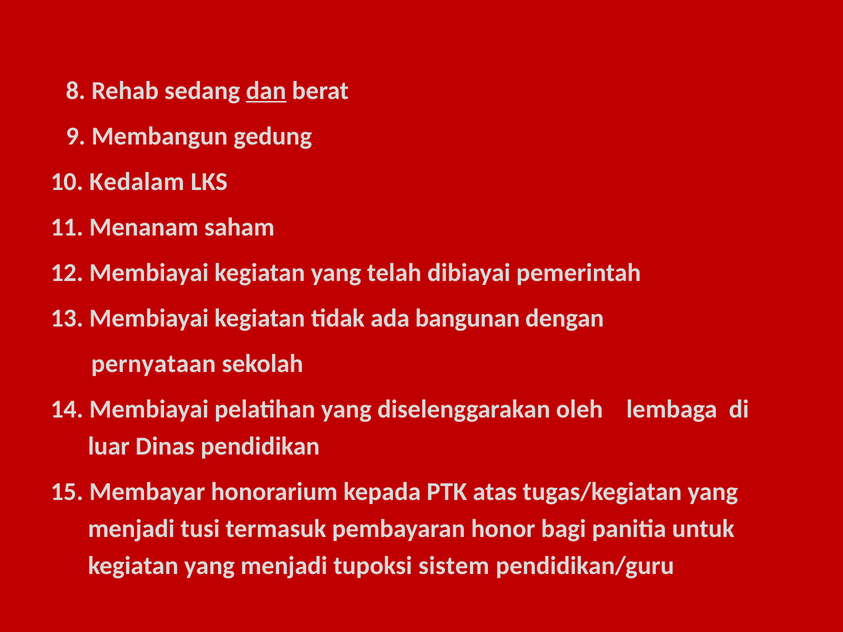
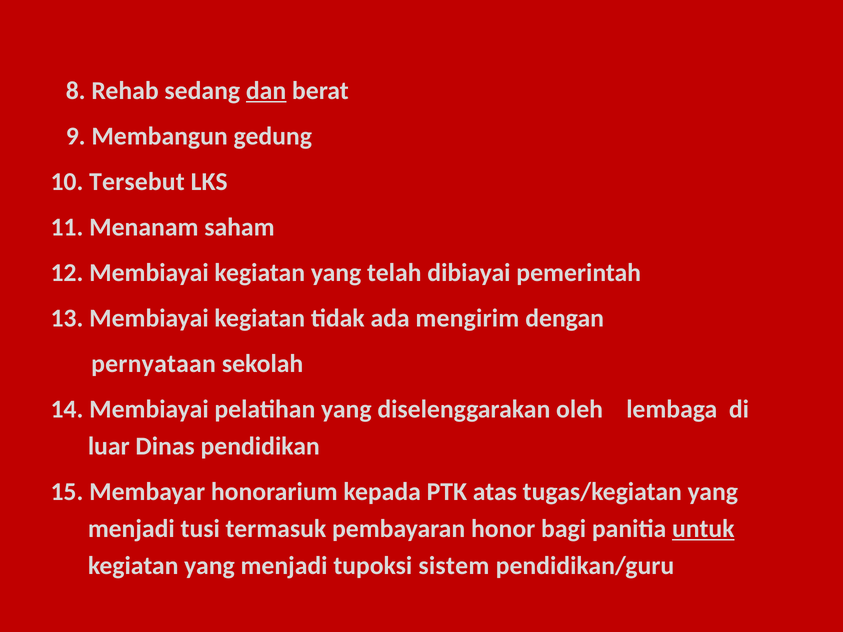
Kedalam: Kedalam -> Tersebut
bangunan: bangunan -> mengirim
untuk underline: none -> present
